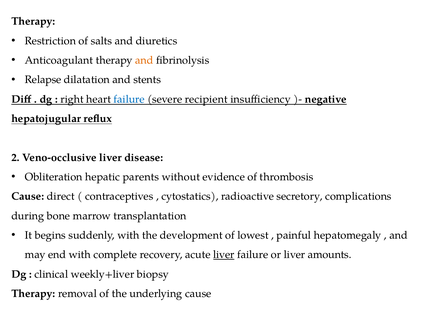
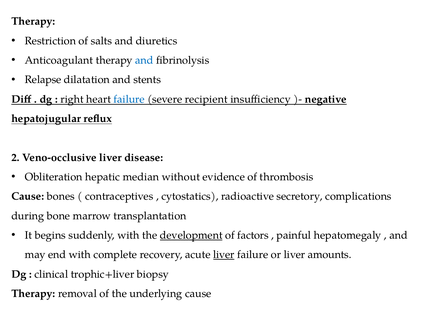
and at (144, 60) colour: orange -> blue
parents: parents -> median
direct: direct -> bones
development underline: none -> present
lowest: lowest -> factors
weekly+liver: weekly+liver -> trophic+liver
